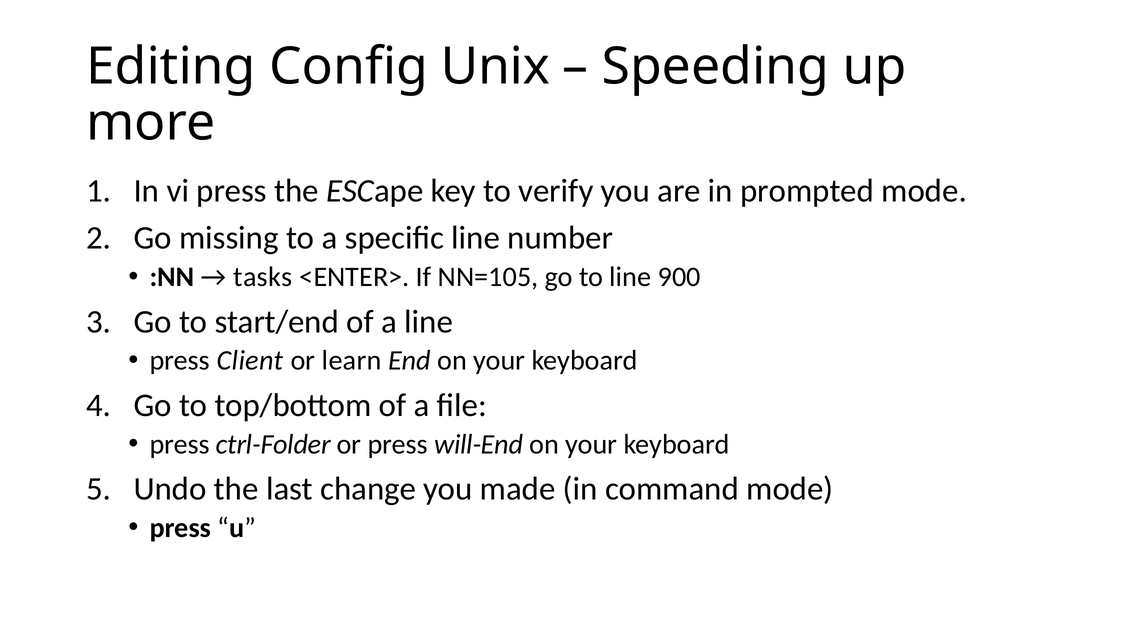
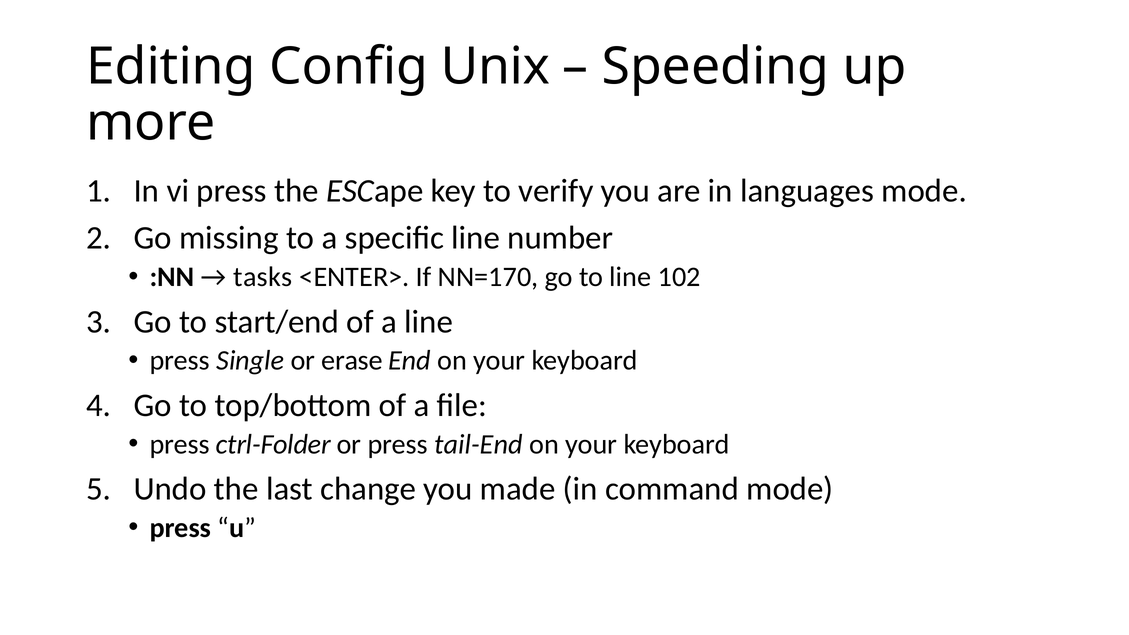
prompted: prompted -> languages
NN=105: NN=105 -> NN=170
900: 900 -> 102
Client: Client -> Single
learn: learn -> erase
will-End: will-End -> tail-End
